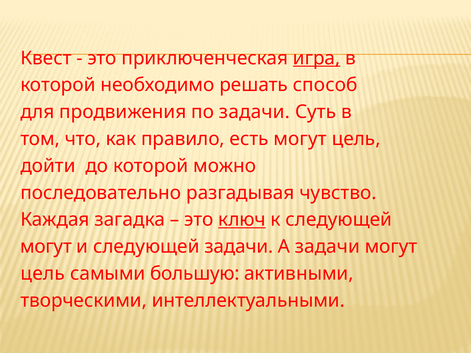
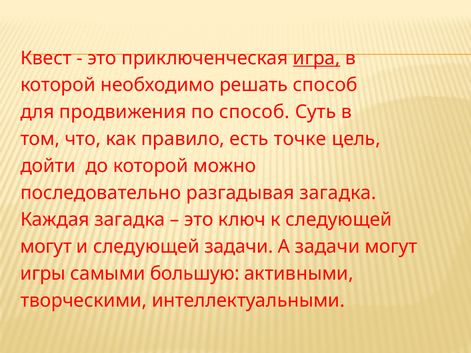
по задачи: задачи -> способ
есть могут: могут -> точке
разгадывая чувство: чувство -> загадка
ключ underline: present -> none
цель at (43, 274): цель -> игры
